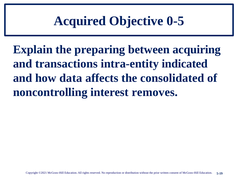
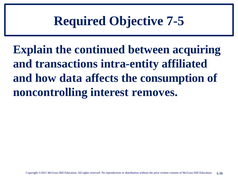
Acquired: Acquired -> Required
0-5: 0-5 -> 7-5
preparing: preparing -> continued
indicated: indicated -> affiliated
consolidated: consolidated -> consumption
